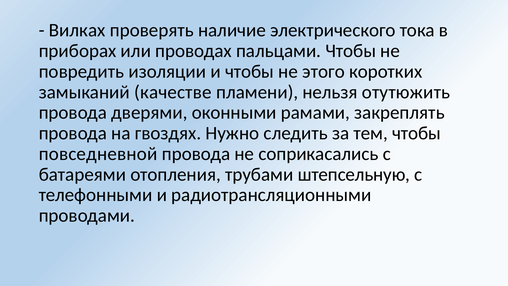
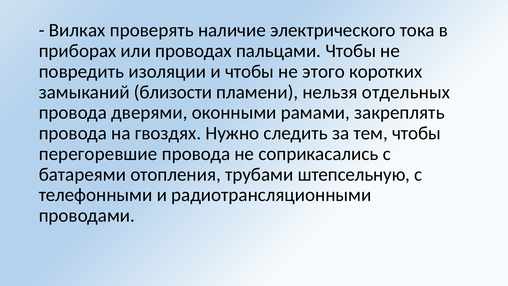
качестве: качестве -> близости
отутюжить: отутюжить -> отдельных
повседневной: повседневной -> перегоревшие
